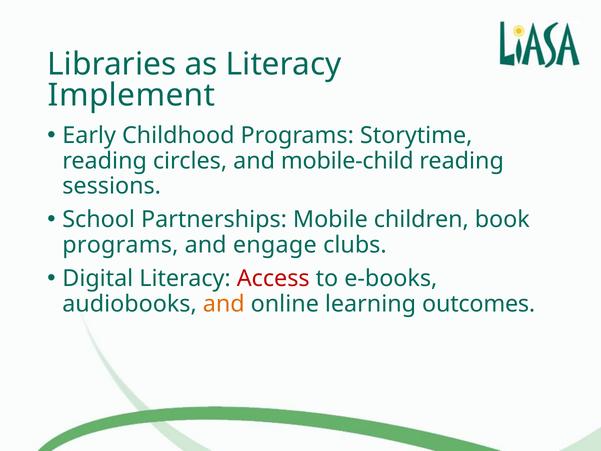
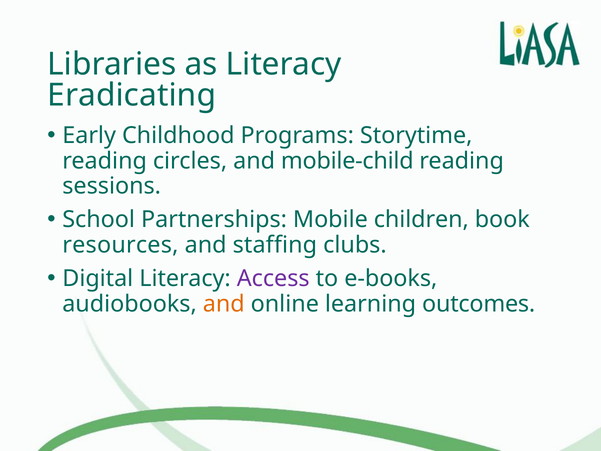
Implement: Implement -> Eradicating
programs at (120, 245): programs -> resources
engage: engage -> staffing
Access colour: red -> purple
